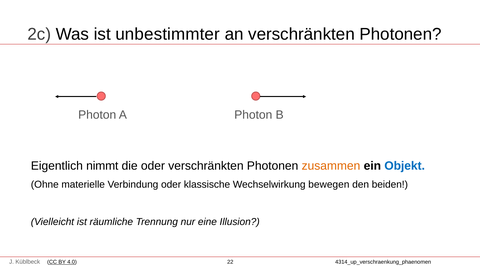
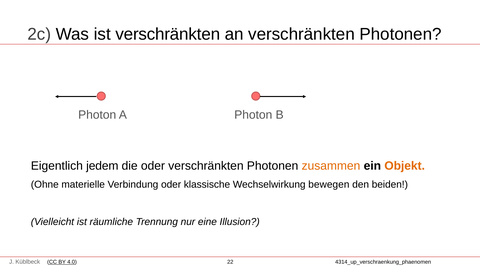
ist unbestimmter: unbestimmter -> verschränkten
nimmt: nimmt -> jedem
Objekt colour: blue -> orange
